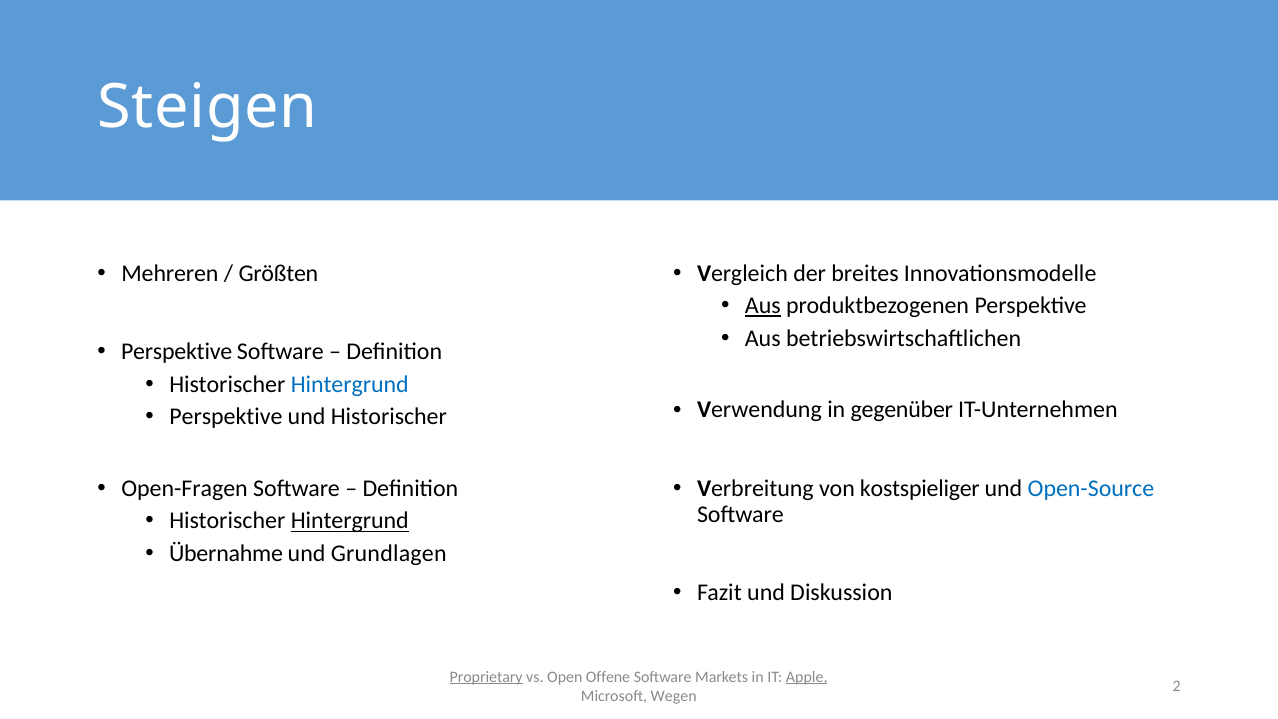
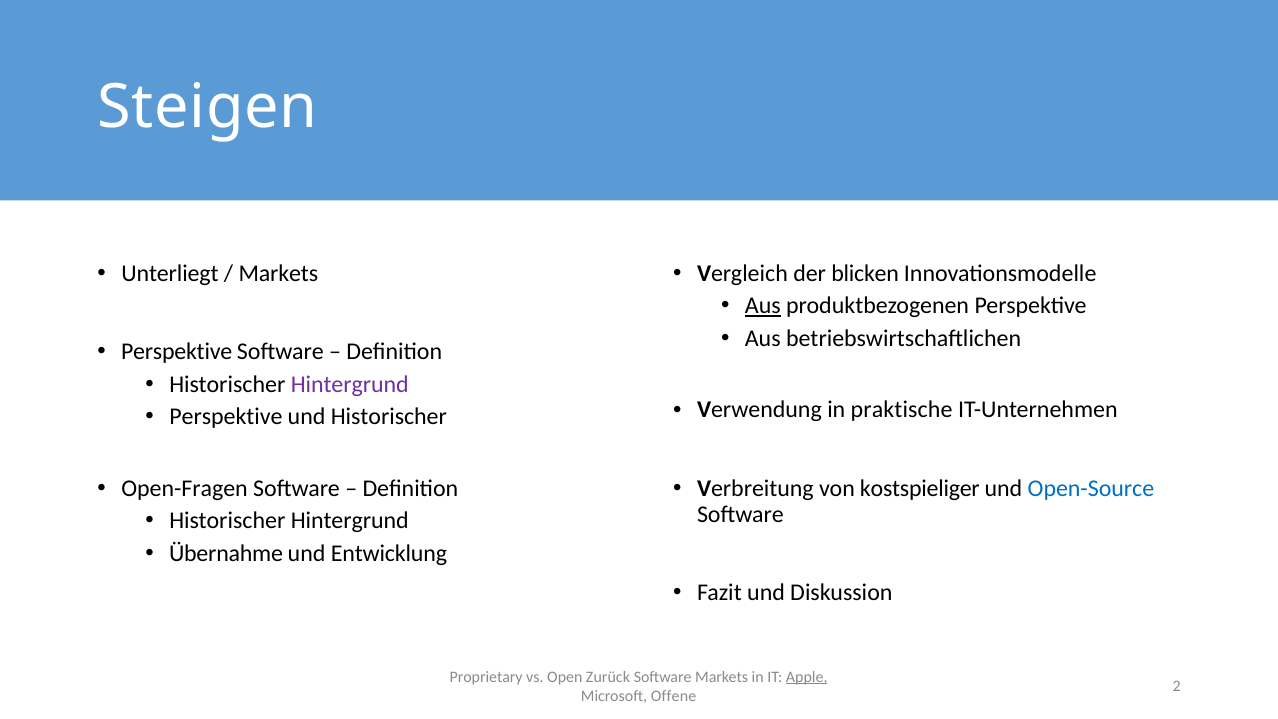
Mehreren: Mehreren -> Unterliegt
Größten at (278, 273): Größten -> Markets
breites: breites -> blicken
Hintergrund at (350, 384) colour: blue -> purple
gegenüber: gegenüber -> praktische
Hintergrund at (350, 521) underline: present -> none
Grundlagen: Grundlagen -> Entwicklung
Proprietary underline: present -> none
Offene: Offene -> Zurück
Wegen: Wegen -> Offene
